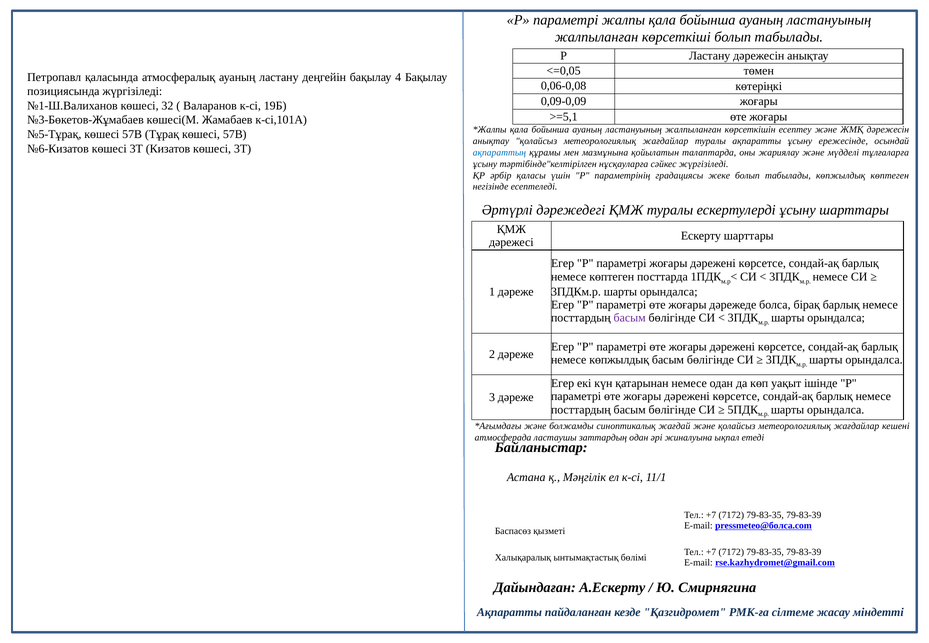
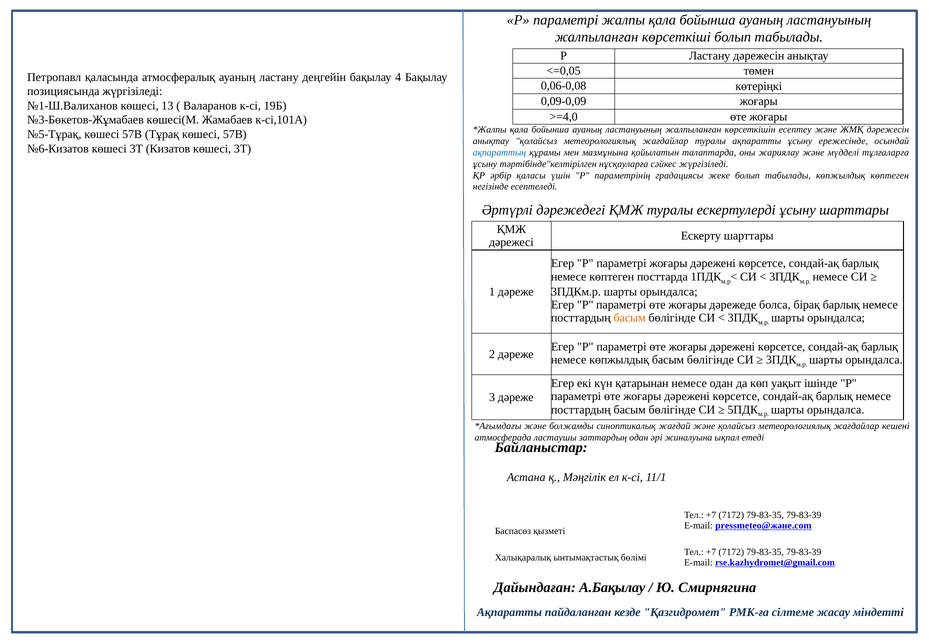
32: 32 -> 13
>=5,1: >=5,1 -> >=4,0
басым at (630, 318) colour: purple -> orange
pressmeteo@болса.com: pressmeteo@болса.com -> pressmeteo@және.com
А.Ескерту: А.Ескерту -> А.Бақылау
